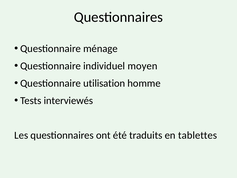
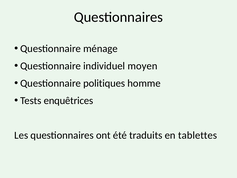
utilisation: utilisation -> politiques
interviewés: interviewés -> enquêtrices
